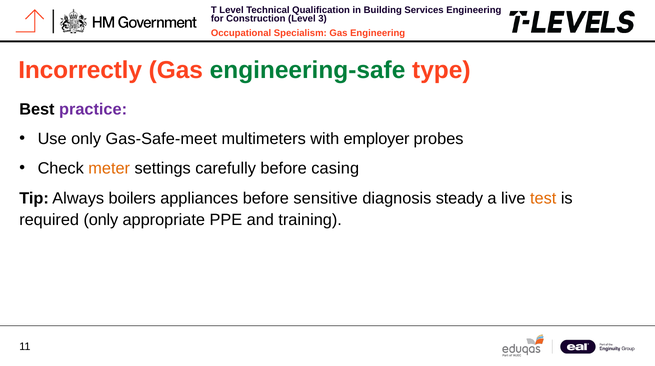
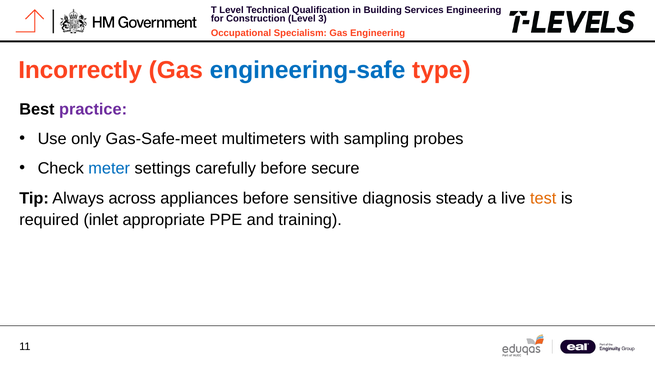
engineering-safe colour: green -> blue
employer: employer -> sampling
meter colour: orange -> blue
casing: casing -> secure
boilers: boilers -> across
required only: only -> inlet
